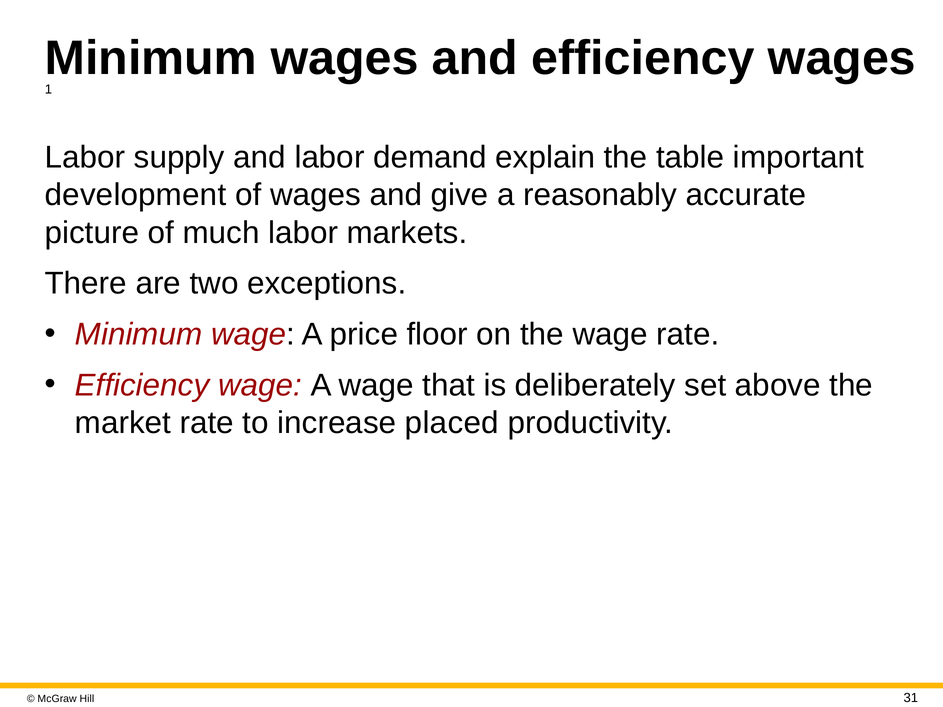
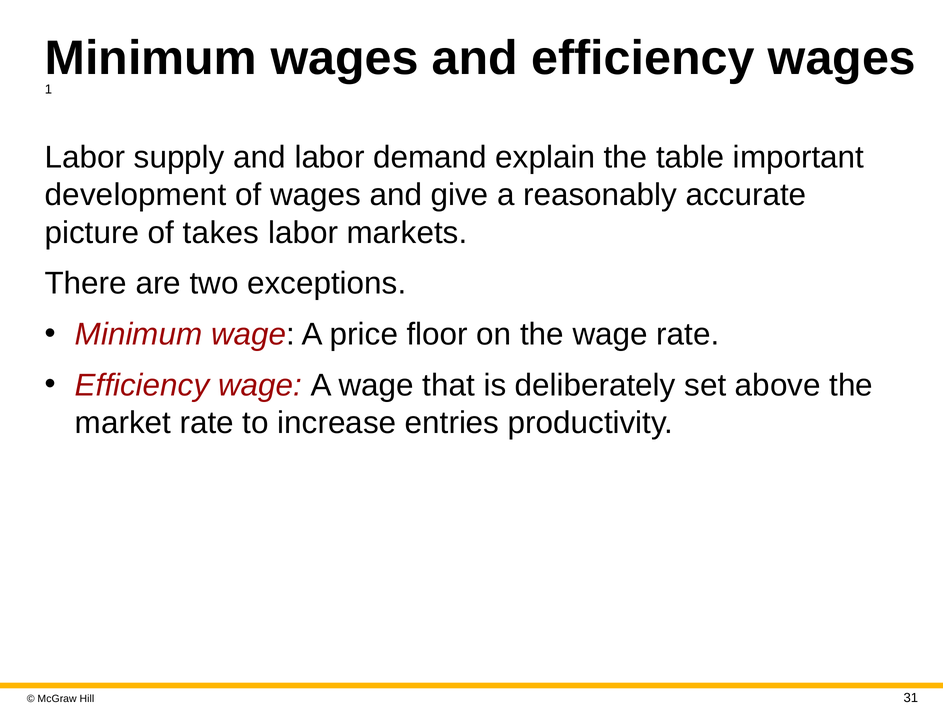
much: much -> takes
placed: placed -> entries
